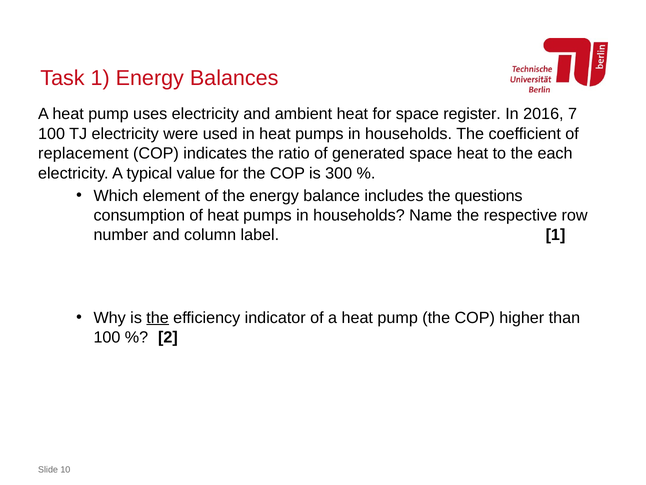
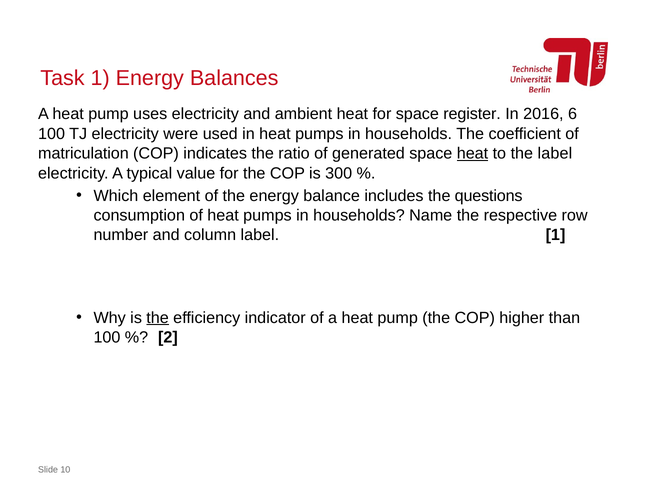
7: 7 -> 6
replacement: replacement -> matriculation
heat at (472, 153) underline: none -> present
the each: each -> label
